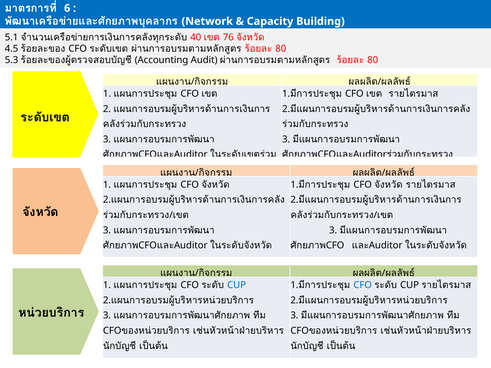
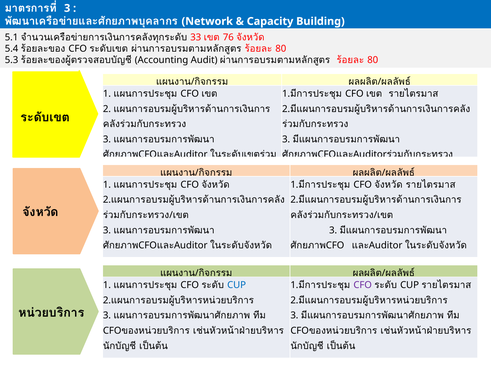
6 at (67, 8): 6 -> 3
40: 40 -> 33
4.5: 4.5 -> 5.4
CFO at (363, 285) colour: blue -> purple
